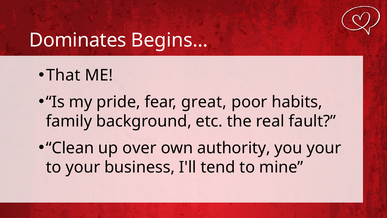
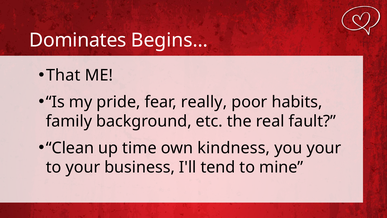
great: great -> really
over: over -> time
authority: authority -> kindness
